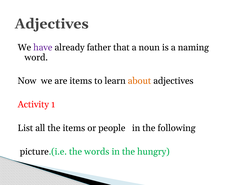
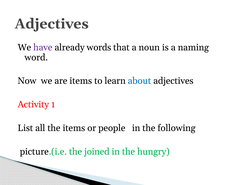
father: father -> words
about colour: orange -> blue
words: words -> joined
